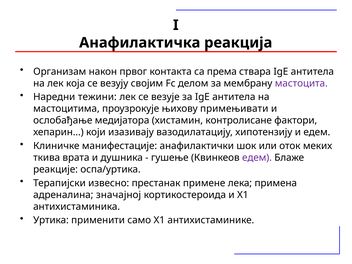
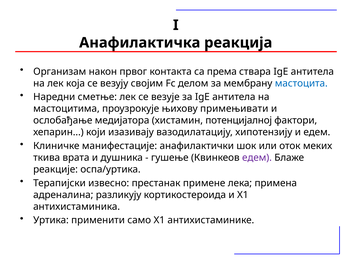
мастоцита colour: purple -> blue
тежини: тежини -> сметње
контролисане: контролисане -> потенцијалној
значајној: значајној -> разликују
